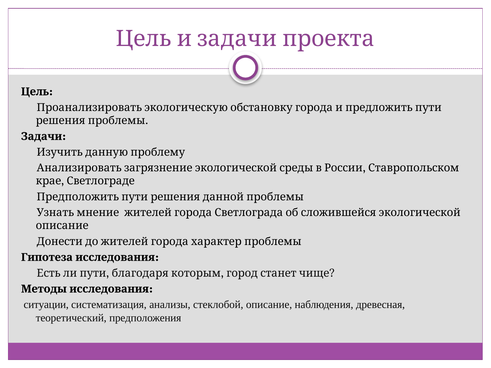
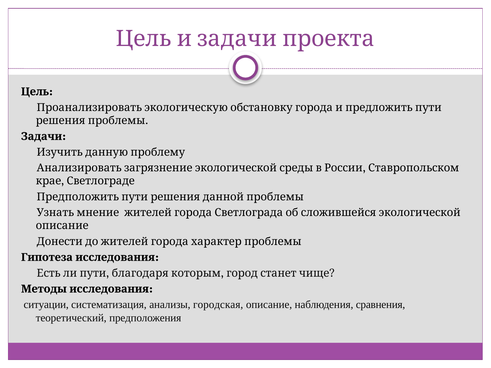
стеклобой: стеклобой -> городская
древесная: древесная -> сравнения
